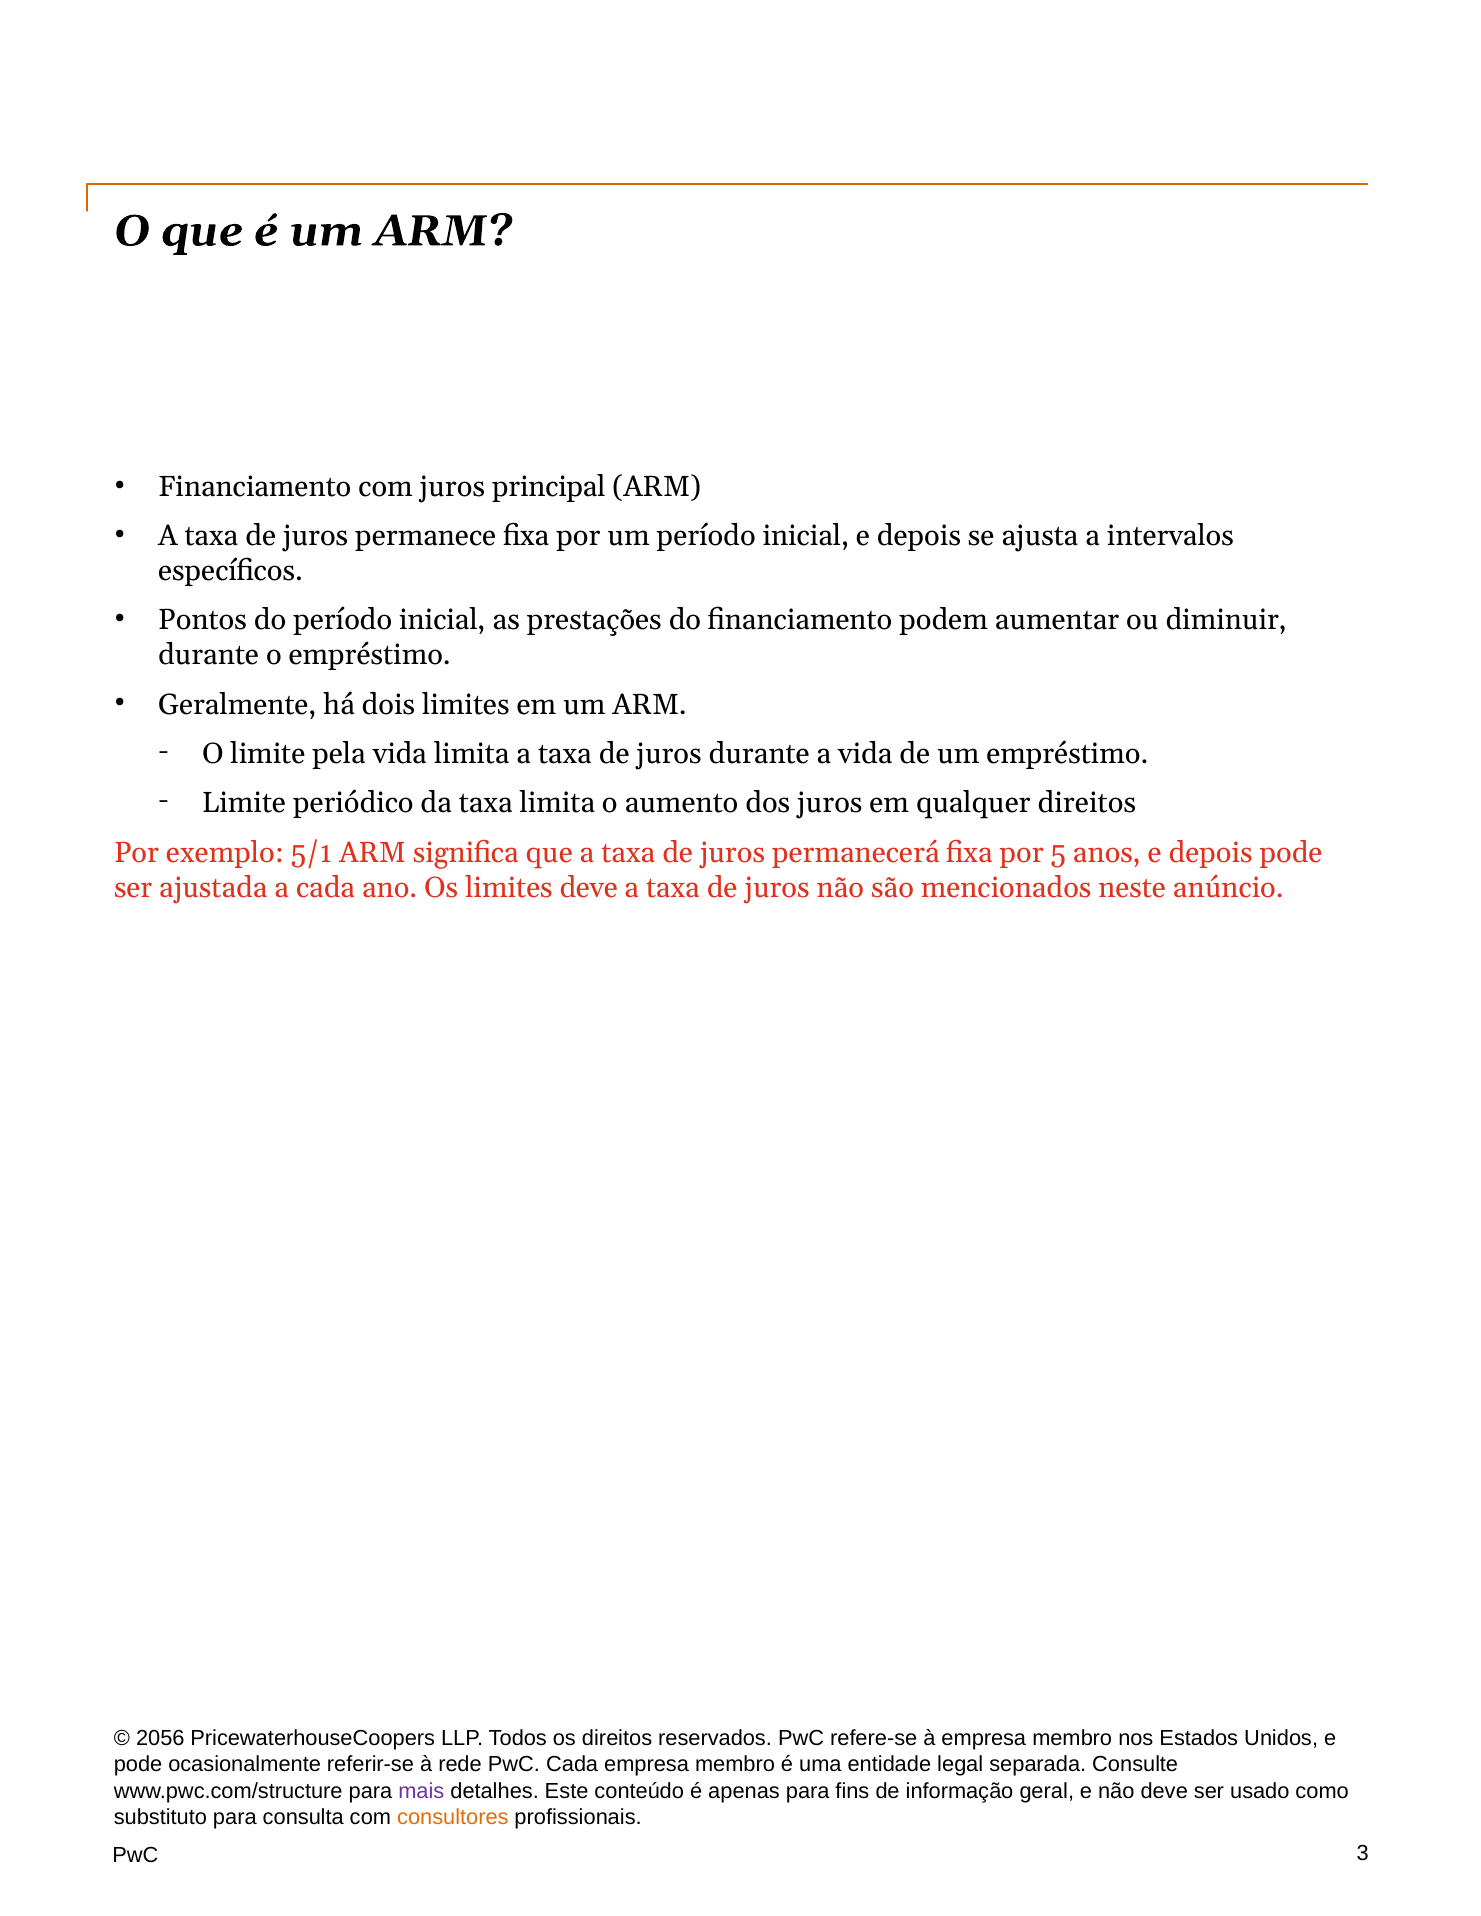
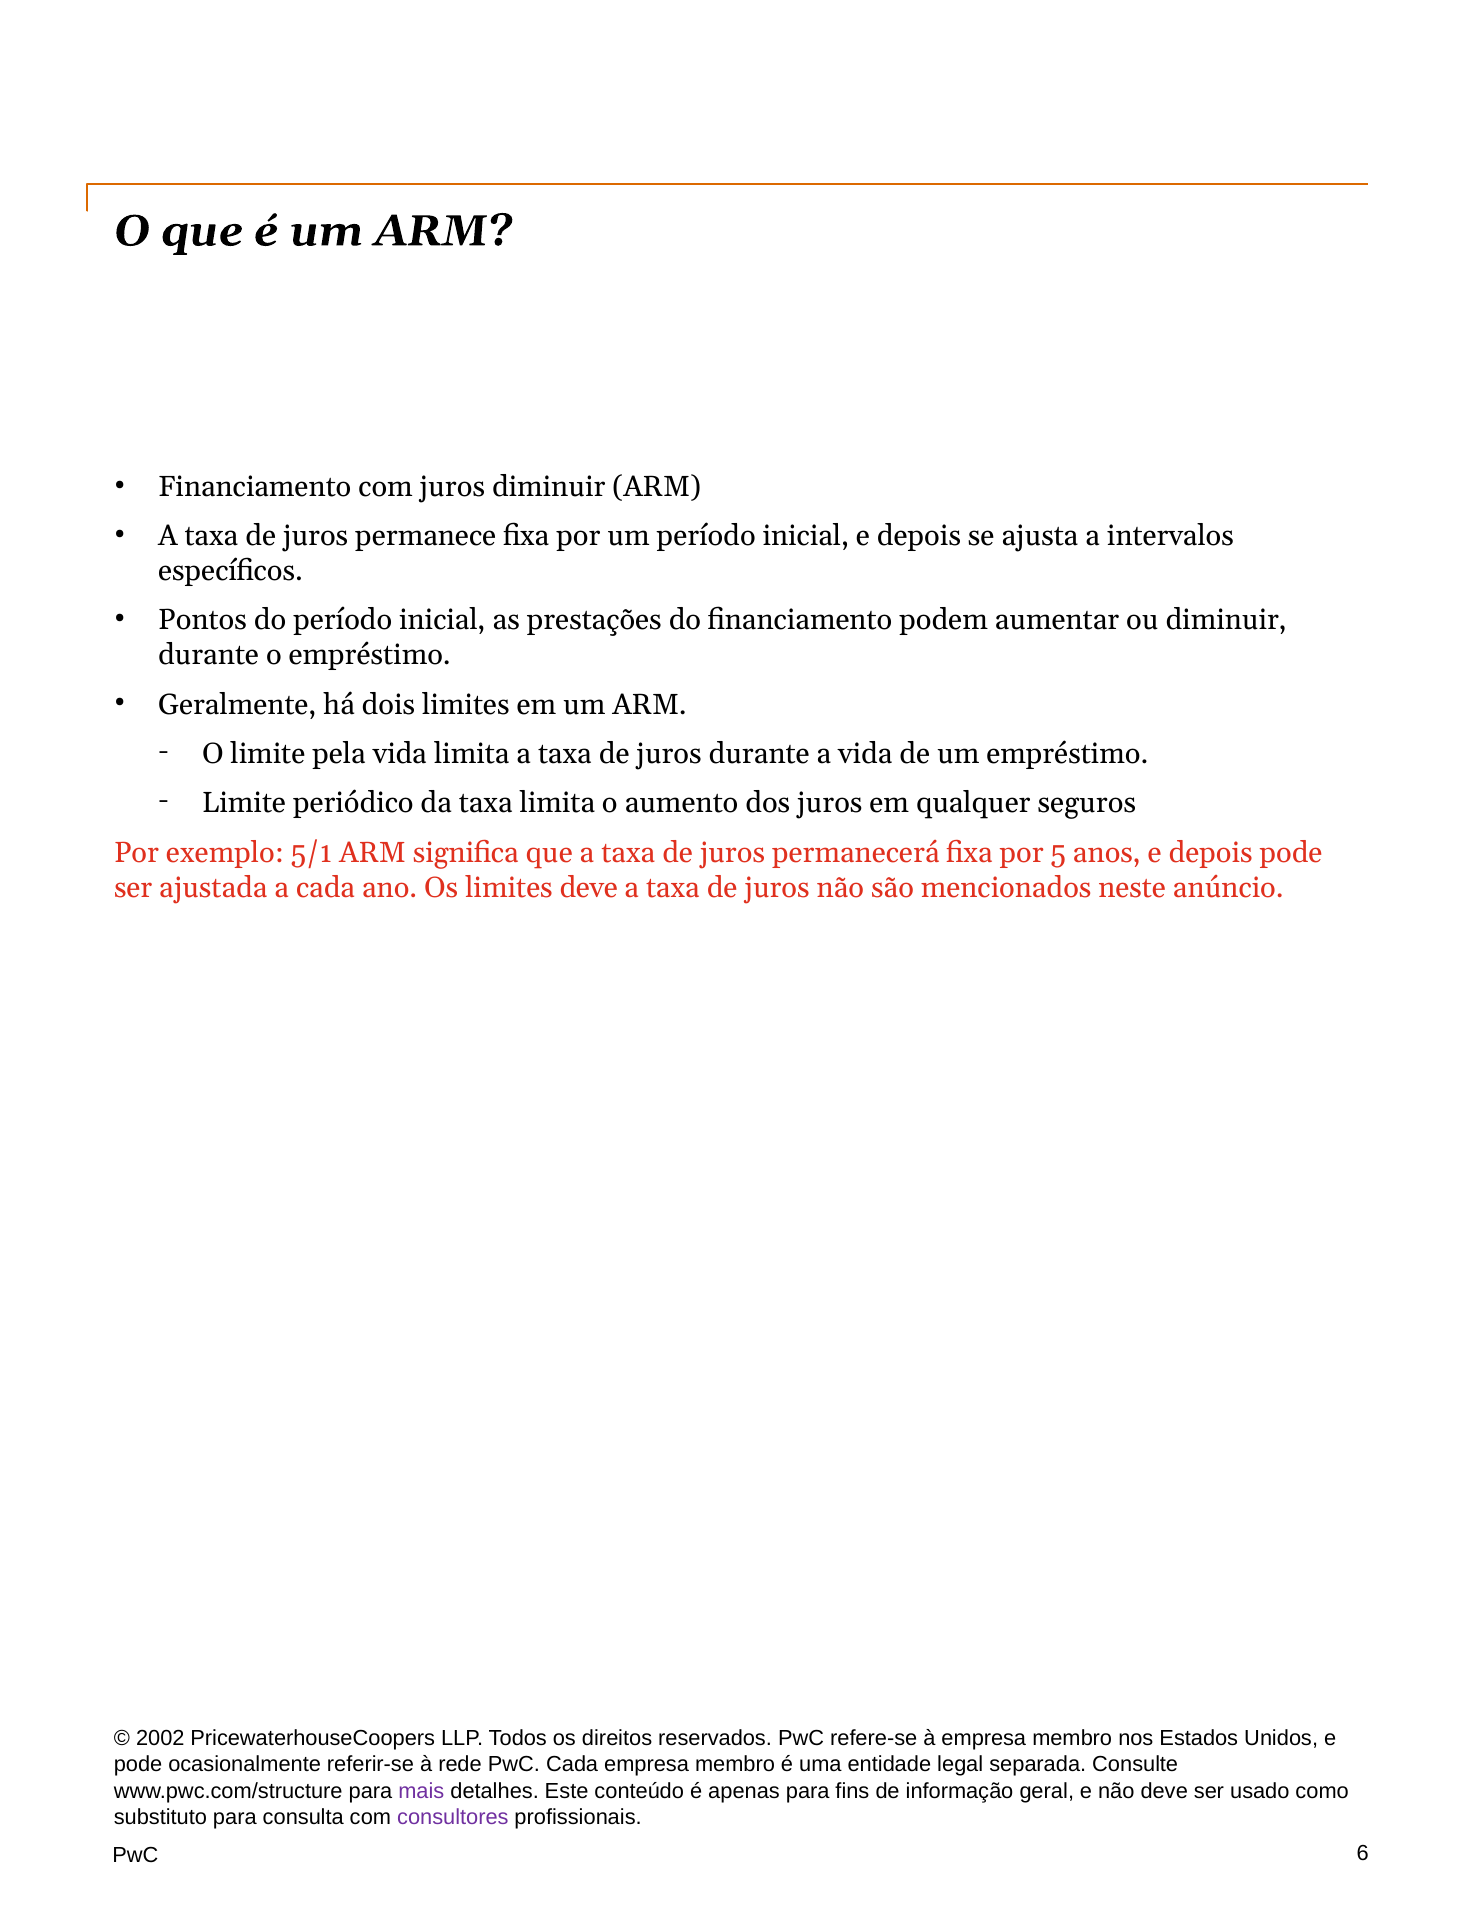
juros principal: principal -> diminuir
qualquer direitos: direitos -> seguros
2056: 2056 -> 2002
consultores colour: orange -> purple
3: 3 -> 6
